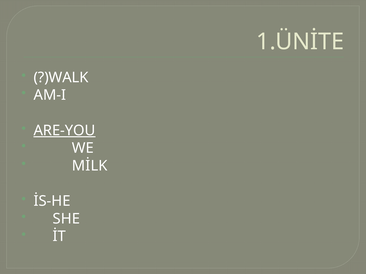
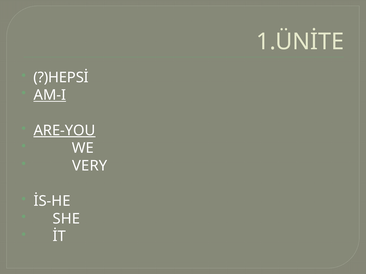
?)WALK: ?)WALK -> ?)HEPSİ
AM-I underline: none -> present
MİLK: MİLK -> VERY
